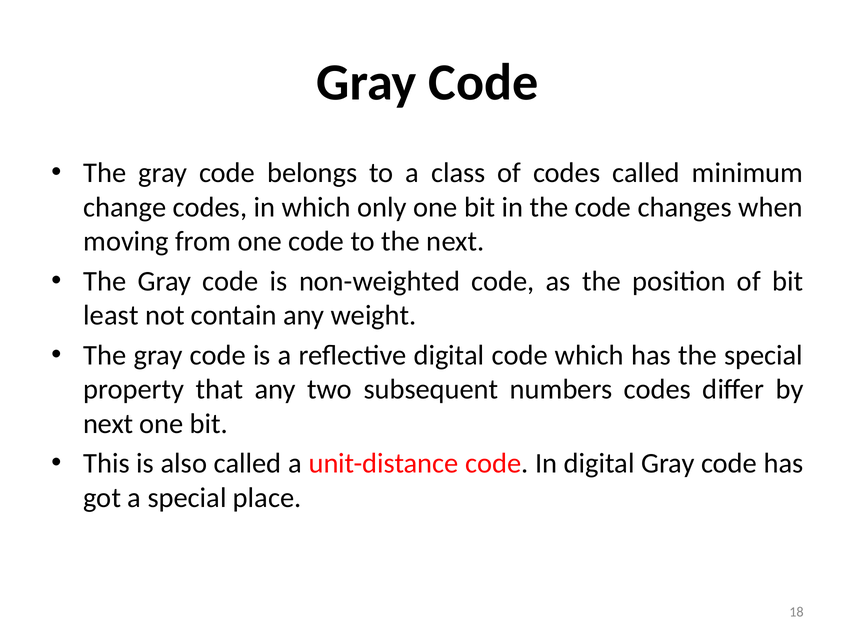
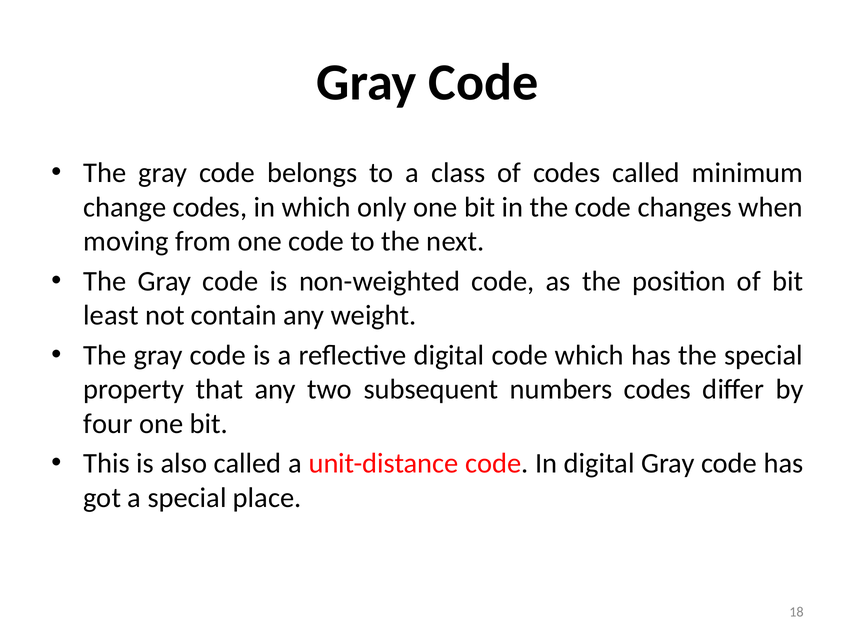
next at (108, 424): next -> four
